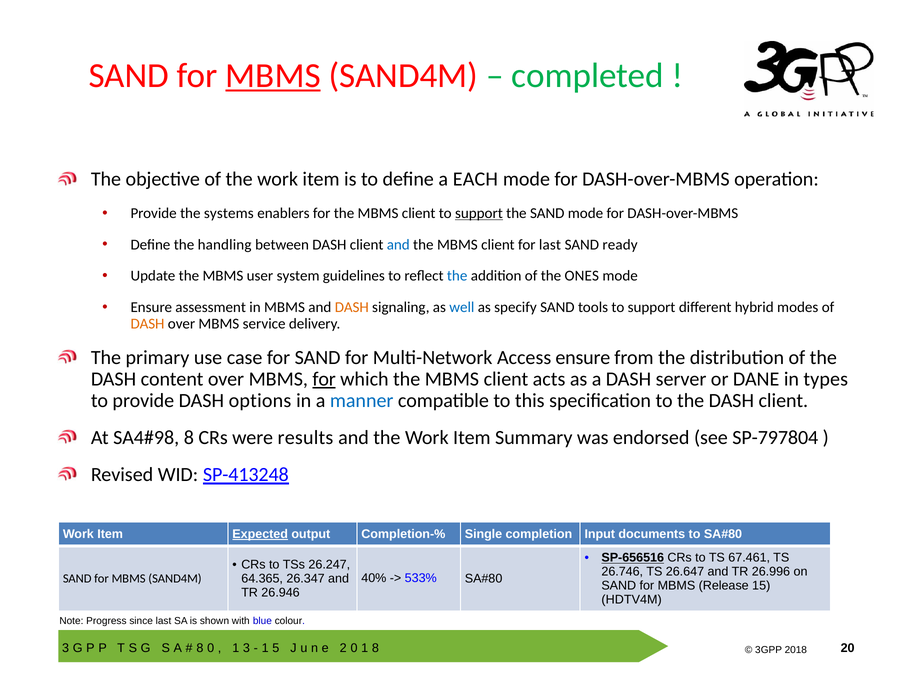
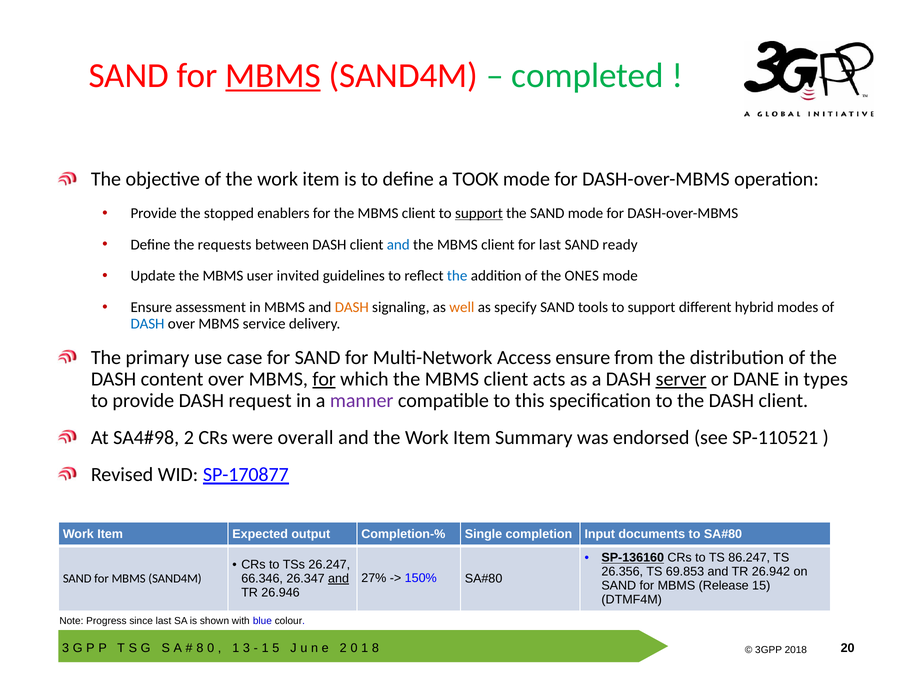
EACH: EACH -> TOOK
systems: systems -> stopped
handling: handling -> requests
system: system -> invited
well colour: blue -> orange
DASH at (148, 324) colour: orange -> blue
server underline: none -> present
options: options -> request
manner colour: blue -> purple
8 at (189, 438): 8 -> 2
results: results -> overall
SP-797804: SP-797804 -> SP-110521
SP-413248: SP-413248 -> SP-170877
Expected underline: present -> none
SP-656516: SP-656516 -> SP-136160
67.461: 67.461 -> 86.247
26.746: 26.746 -> 26.356
26.647: 26.647 -> 69.853
26.996: 26.996 -> 26.942
40%: 40% -> 27%
533%: 533% -> 150%
64.365: 64.365 -> 66.346
and at (339, 579) underline: none -> present
HDTV4M: HDTV4M -> DTMF4M
